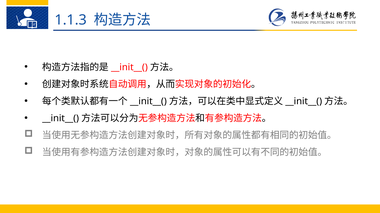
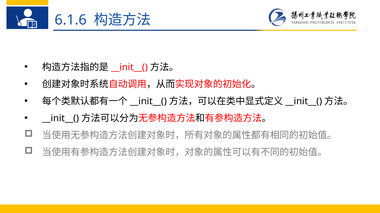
1.1.3: 1.1.3 -> 6.1.6
